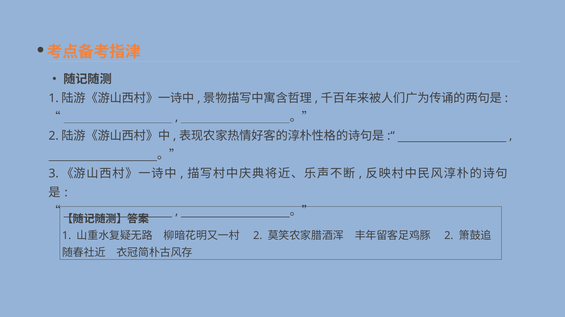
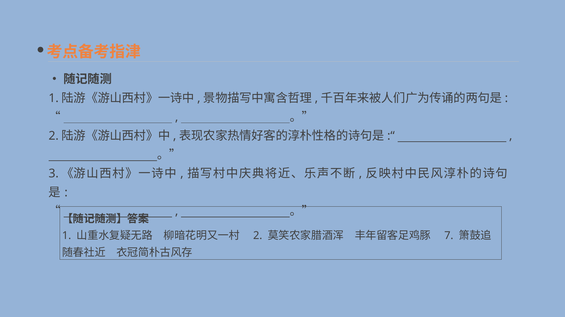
2 at (449, 236): 2 -> 7
